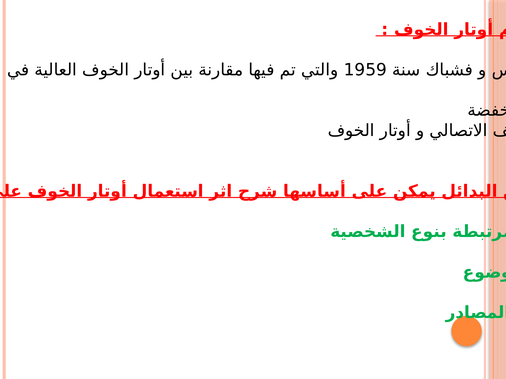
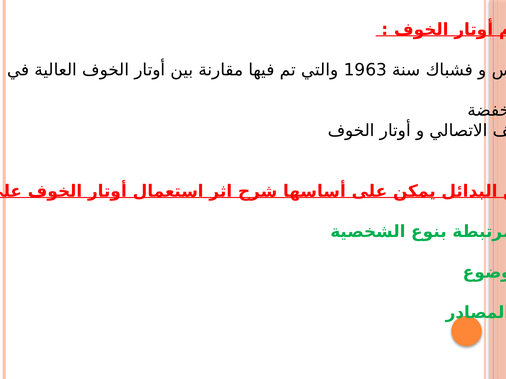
1959: 1959 -> 1963
